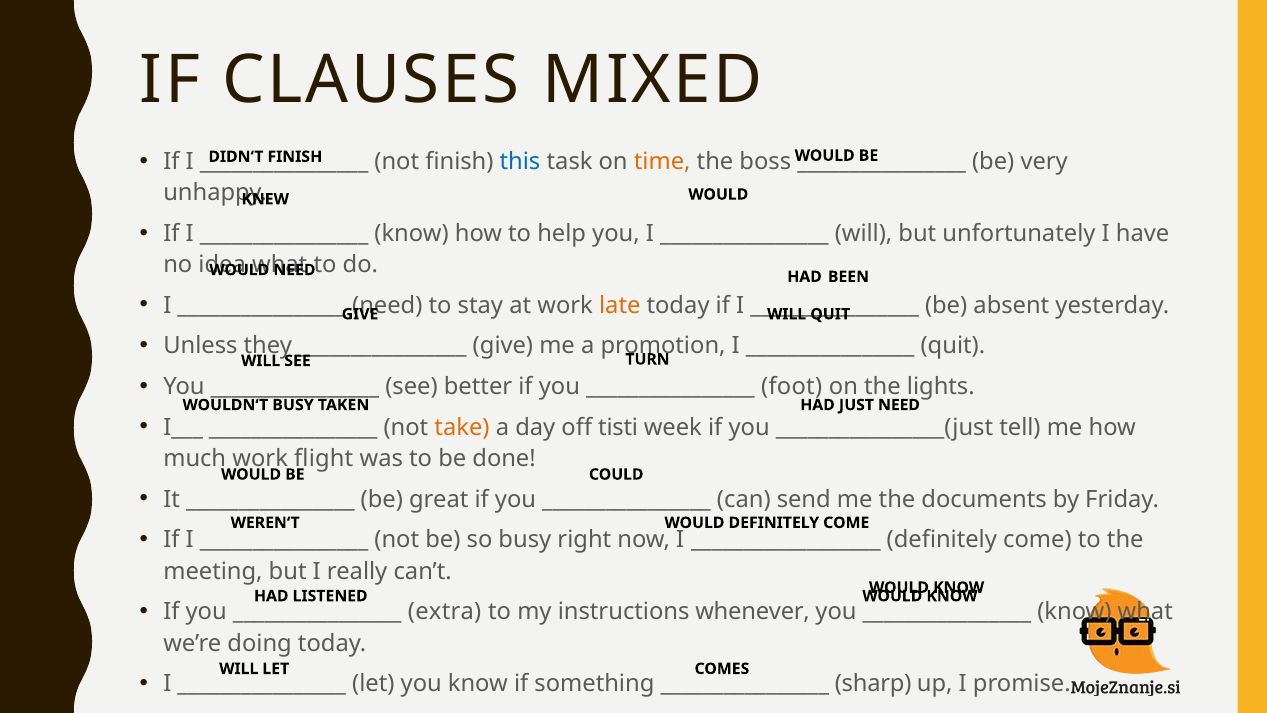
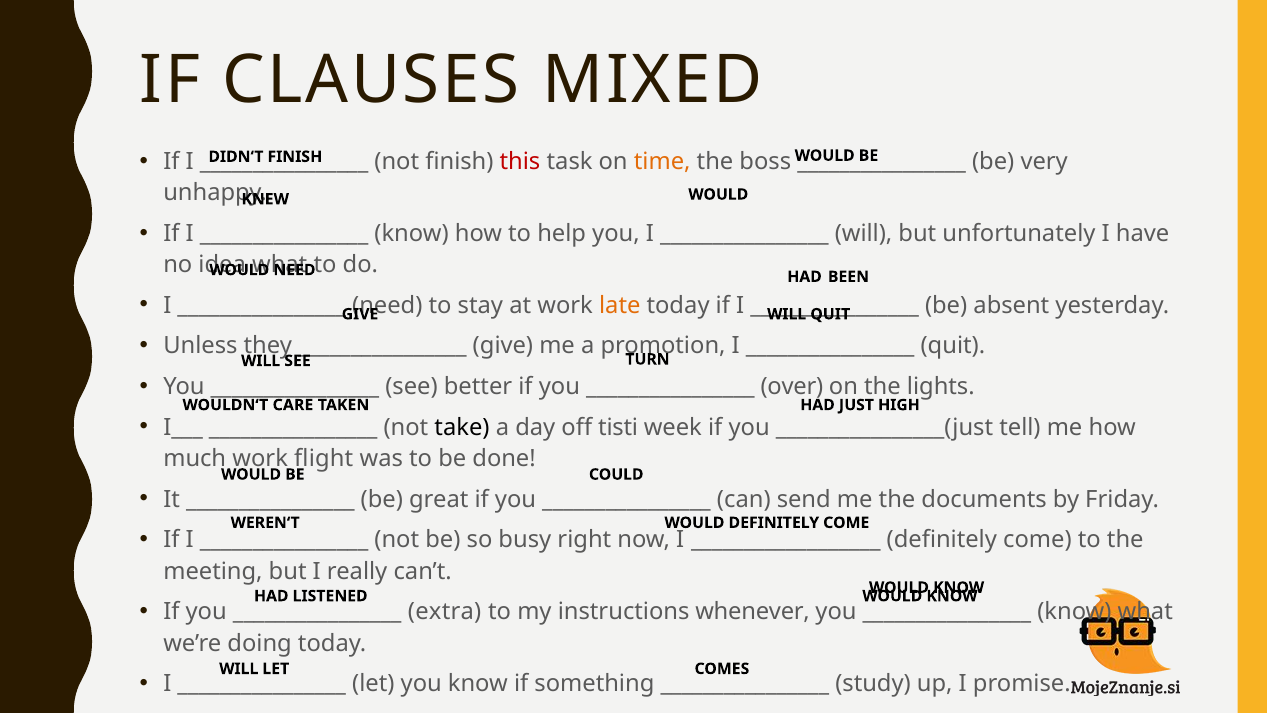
this colour: blue -> red
foot: foot -> over
WOULDN‘T BUSY: BUSY -> CARE
JUST NEED: NEED -> HIGH
take colour: orange -> black
sharp: sharp -> study
